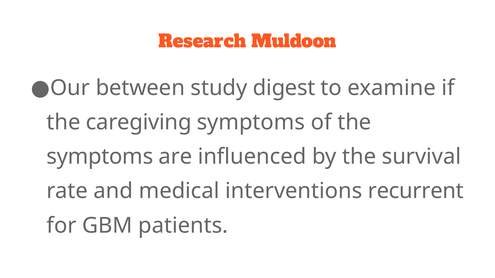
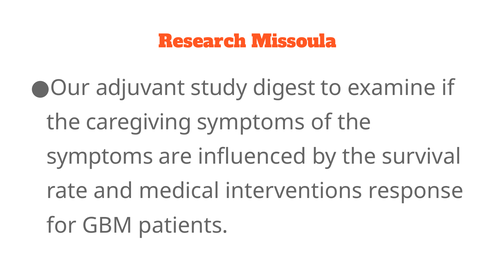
Muldoon: Muldoon -> Missoula
between: between -> adjuvant
recurrent: recurrent -> response
